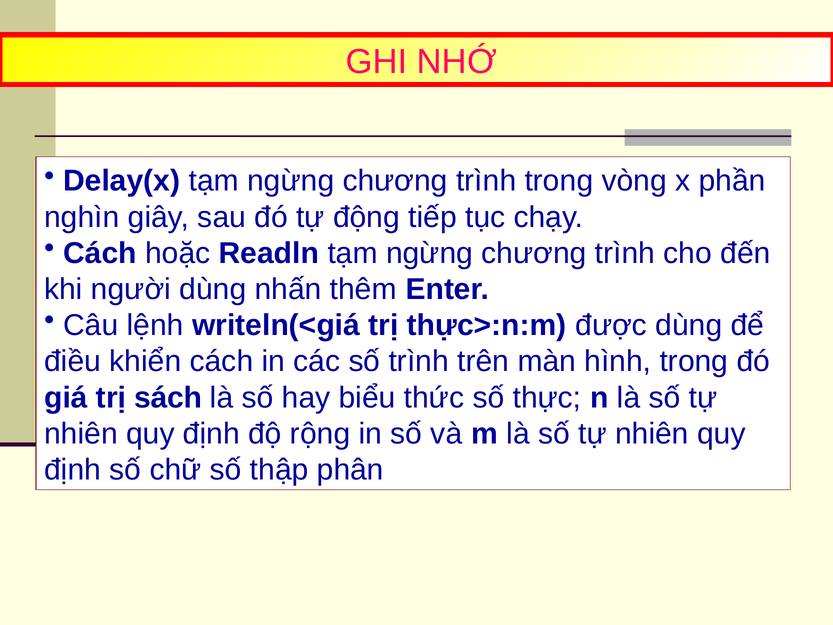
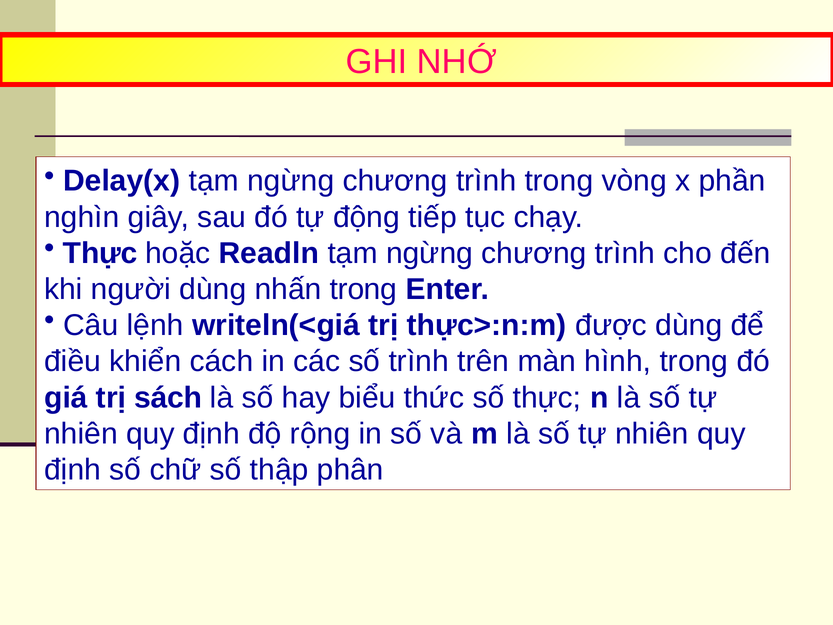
Cách at (100, 253): Cách -> Thực
nhấn thêm: thêm -> trong
